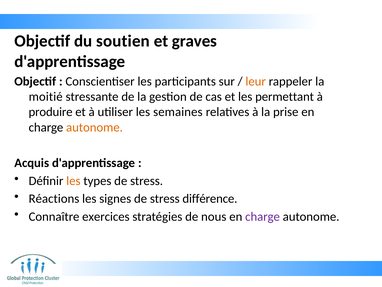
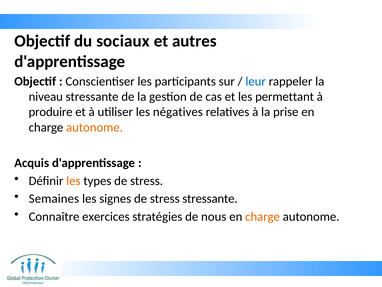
soutien: soutien -> sociaux
graves: graves -> autres
leur colour: orange -> blue
moitié: moitié -> niveau
semaines: semaines -> négatives
Réactions: Réactions -> Semaines
stress différence: différence -> stressante
charge at (263, 216) colour: purple -> orange
